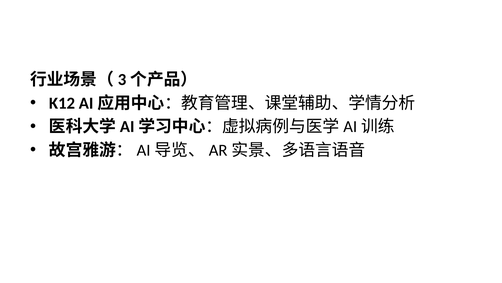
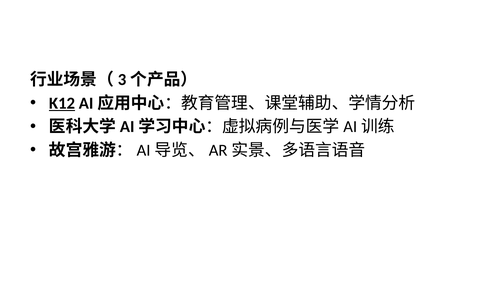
K12 underline: none -> present
